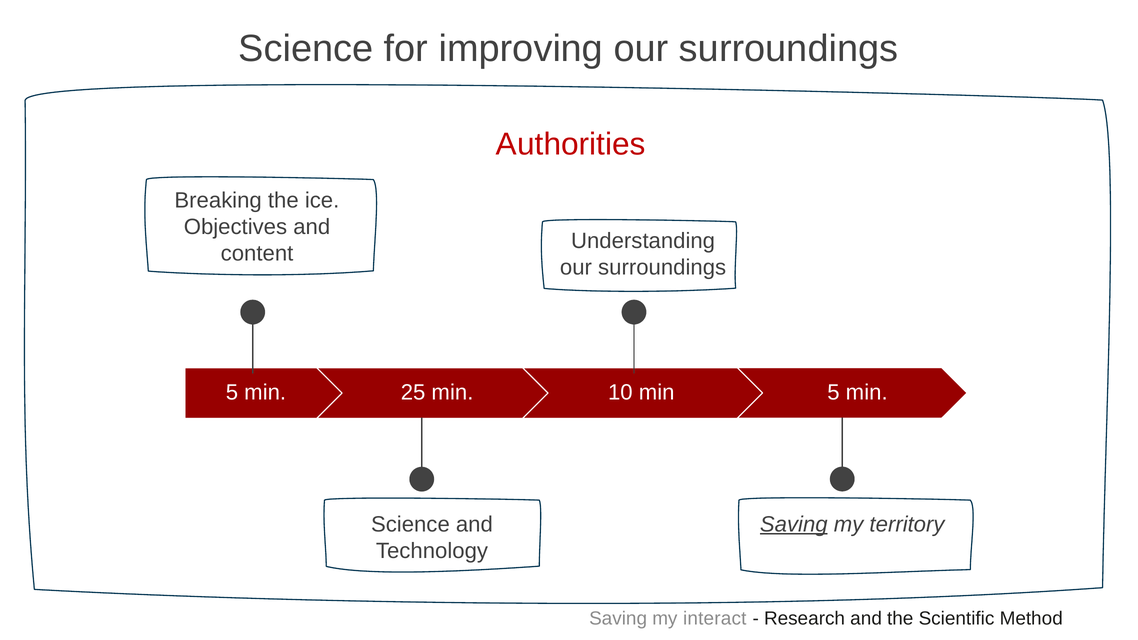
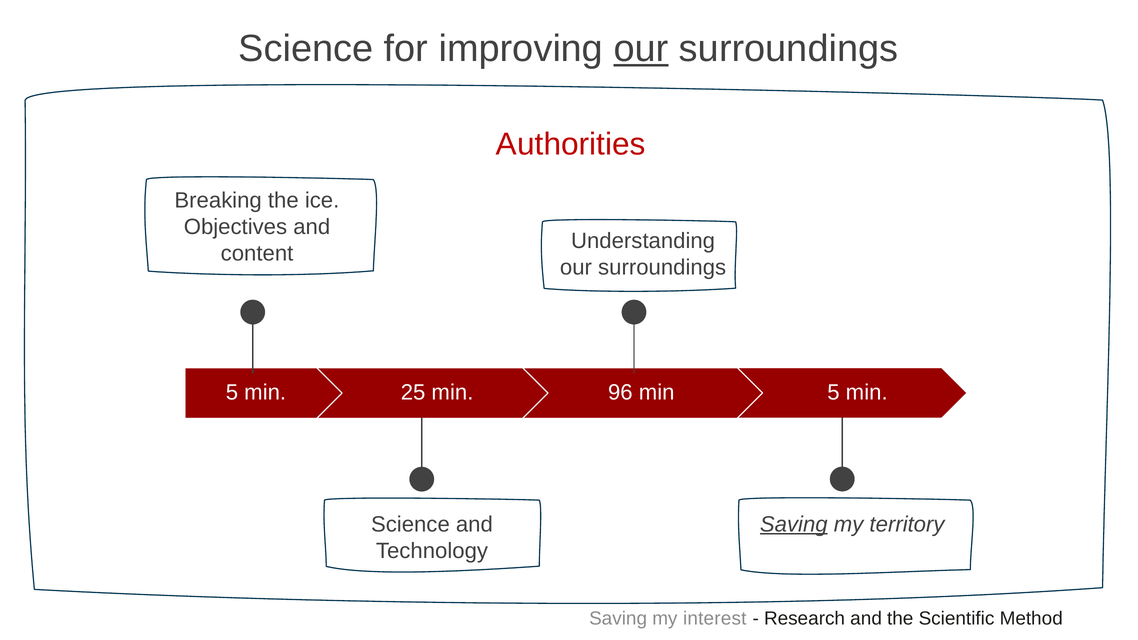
our at (641, 49) underline: none -> present
10: 10 -> 96
interact: interact -> interest
